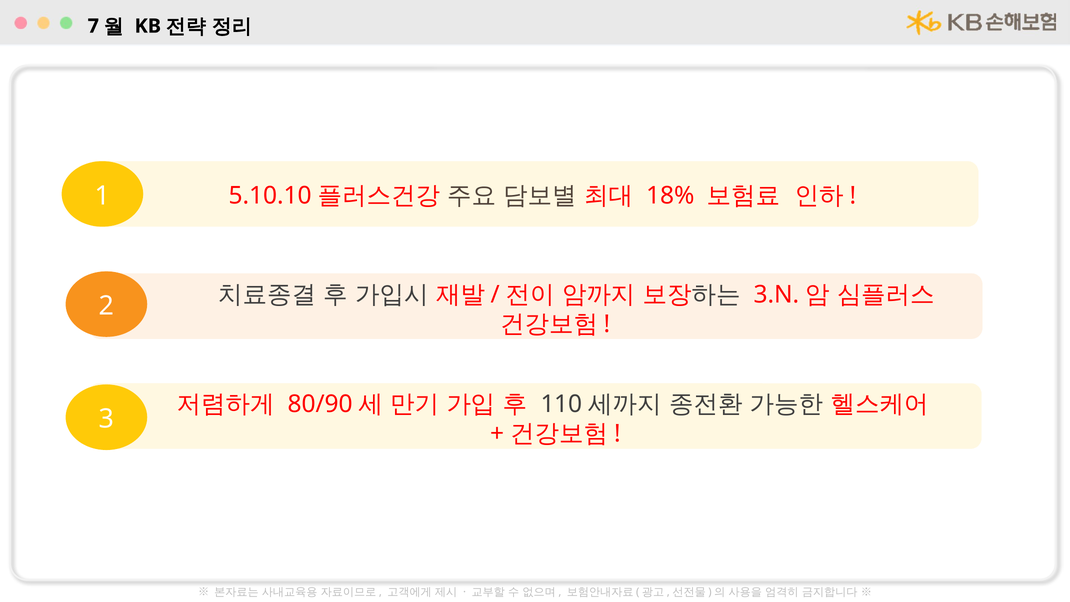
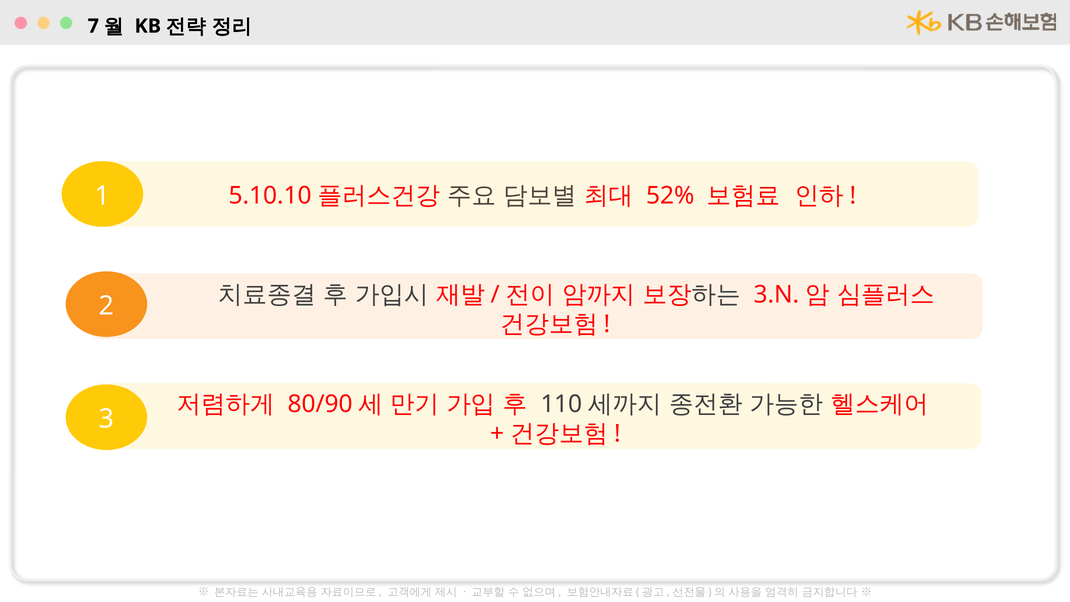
18%: 18% -> 52%
